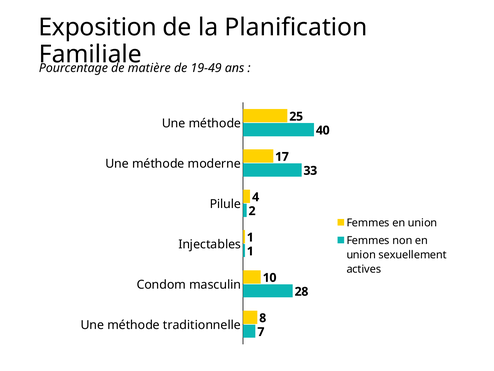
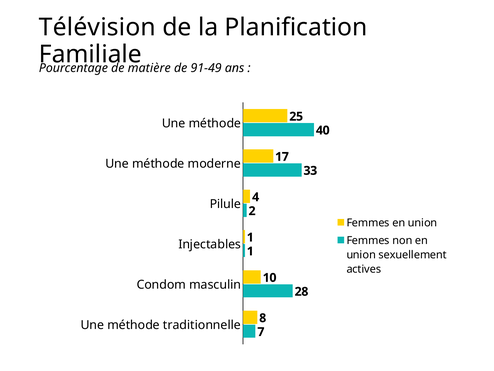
Exposition: Exposition -> Télévision
19-49: 19-49 -> 91-49
